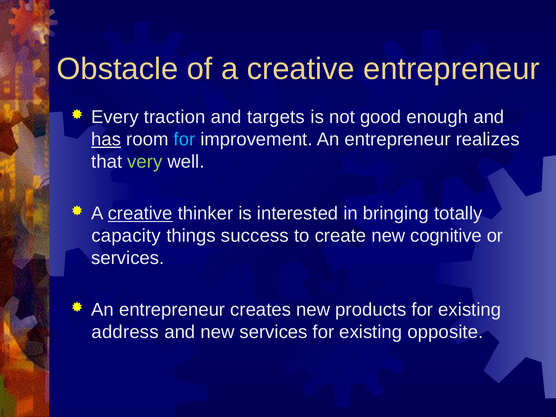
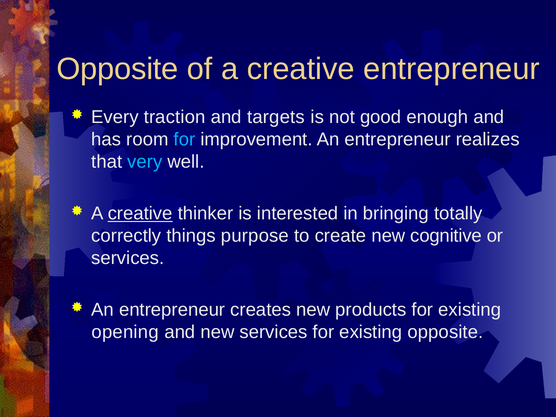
Obstacle at (117, 69): Obstacle -> Opposite
has underline: present -> none
very colour: light green -> light blue
capacity: capacity -> correctly
success: success -> purpose
address: address -> opening
